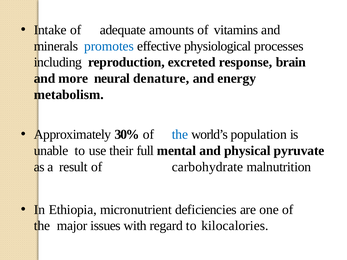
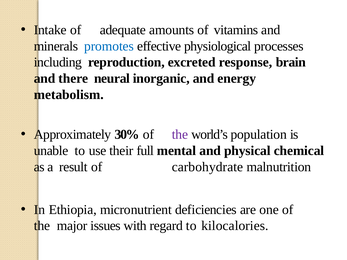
more: more -> there
denature: denature -> inorganic
the at (180, 135) colour: blue -> purple
pyruvate: pyruvate -> chemical
